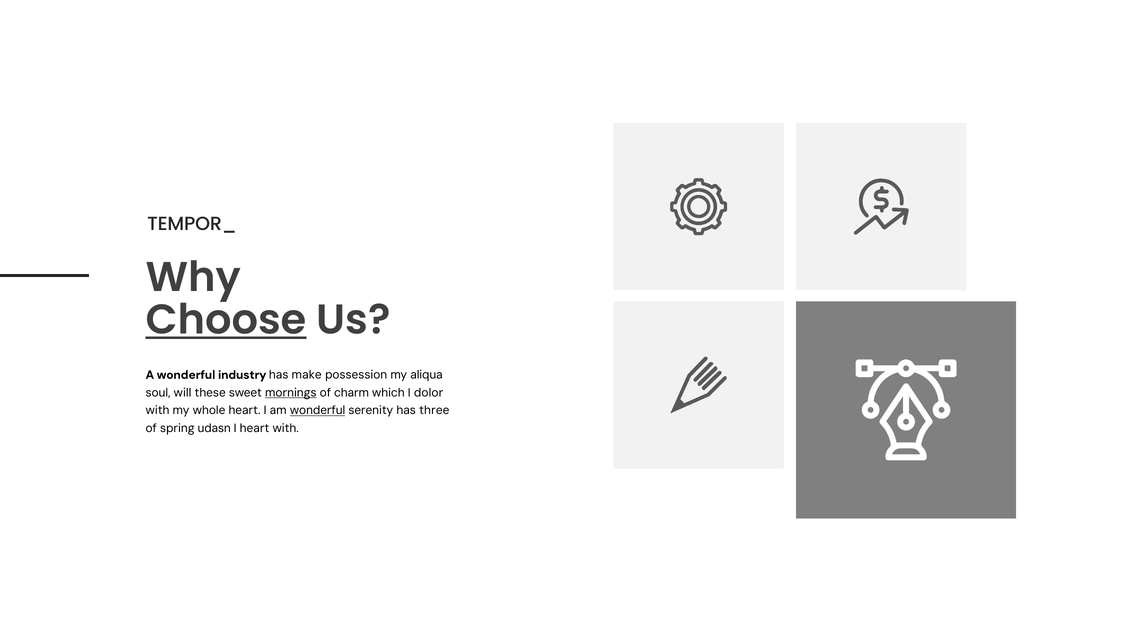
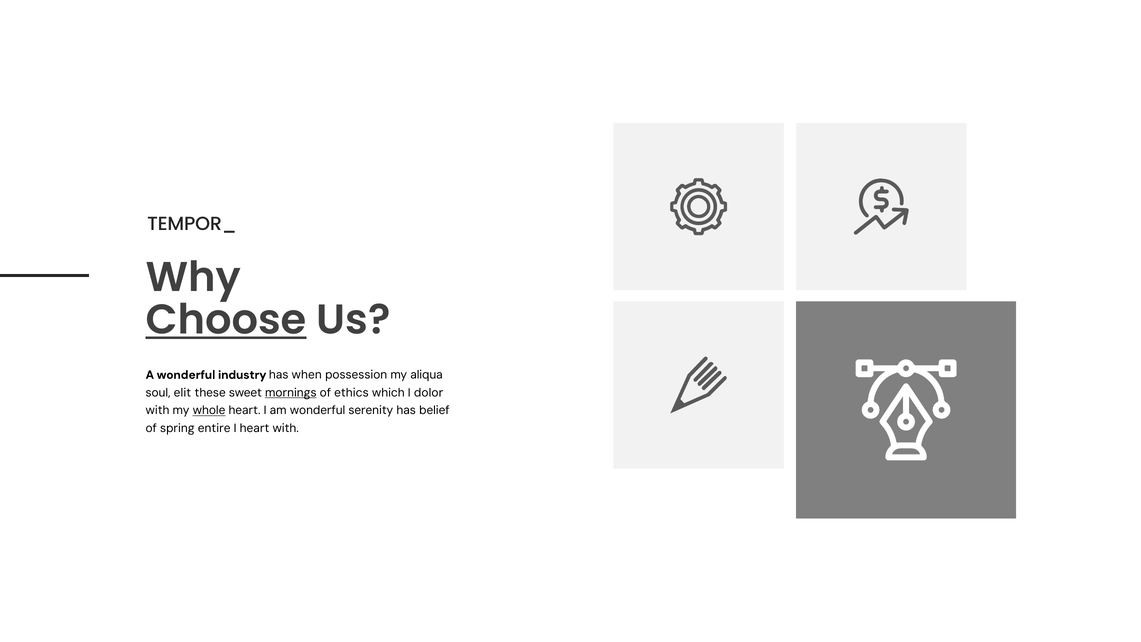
make: make -> when
will: will -> elit
charm: charm -> ethics
whole underline: none -> present
wonderful at (318, 410) underline: present -> none
three: three -> belief
udasn: udasn -> entire
